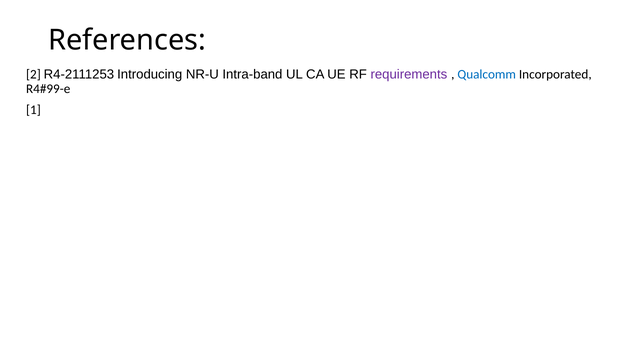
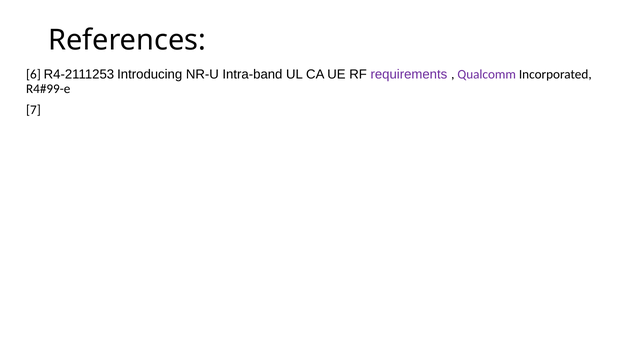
2: 2 -> 6
Qualcomm colour: blue -> purple
1: 1 -> 7
